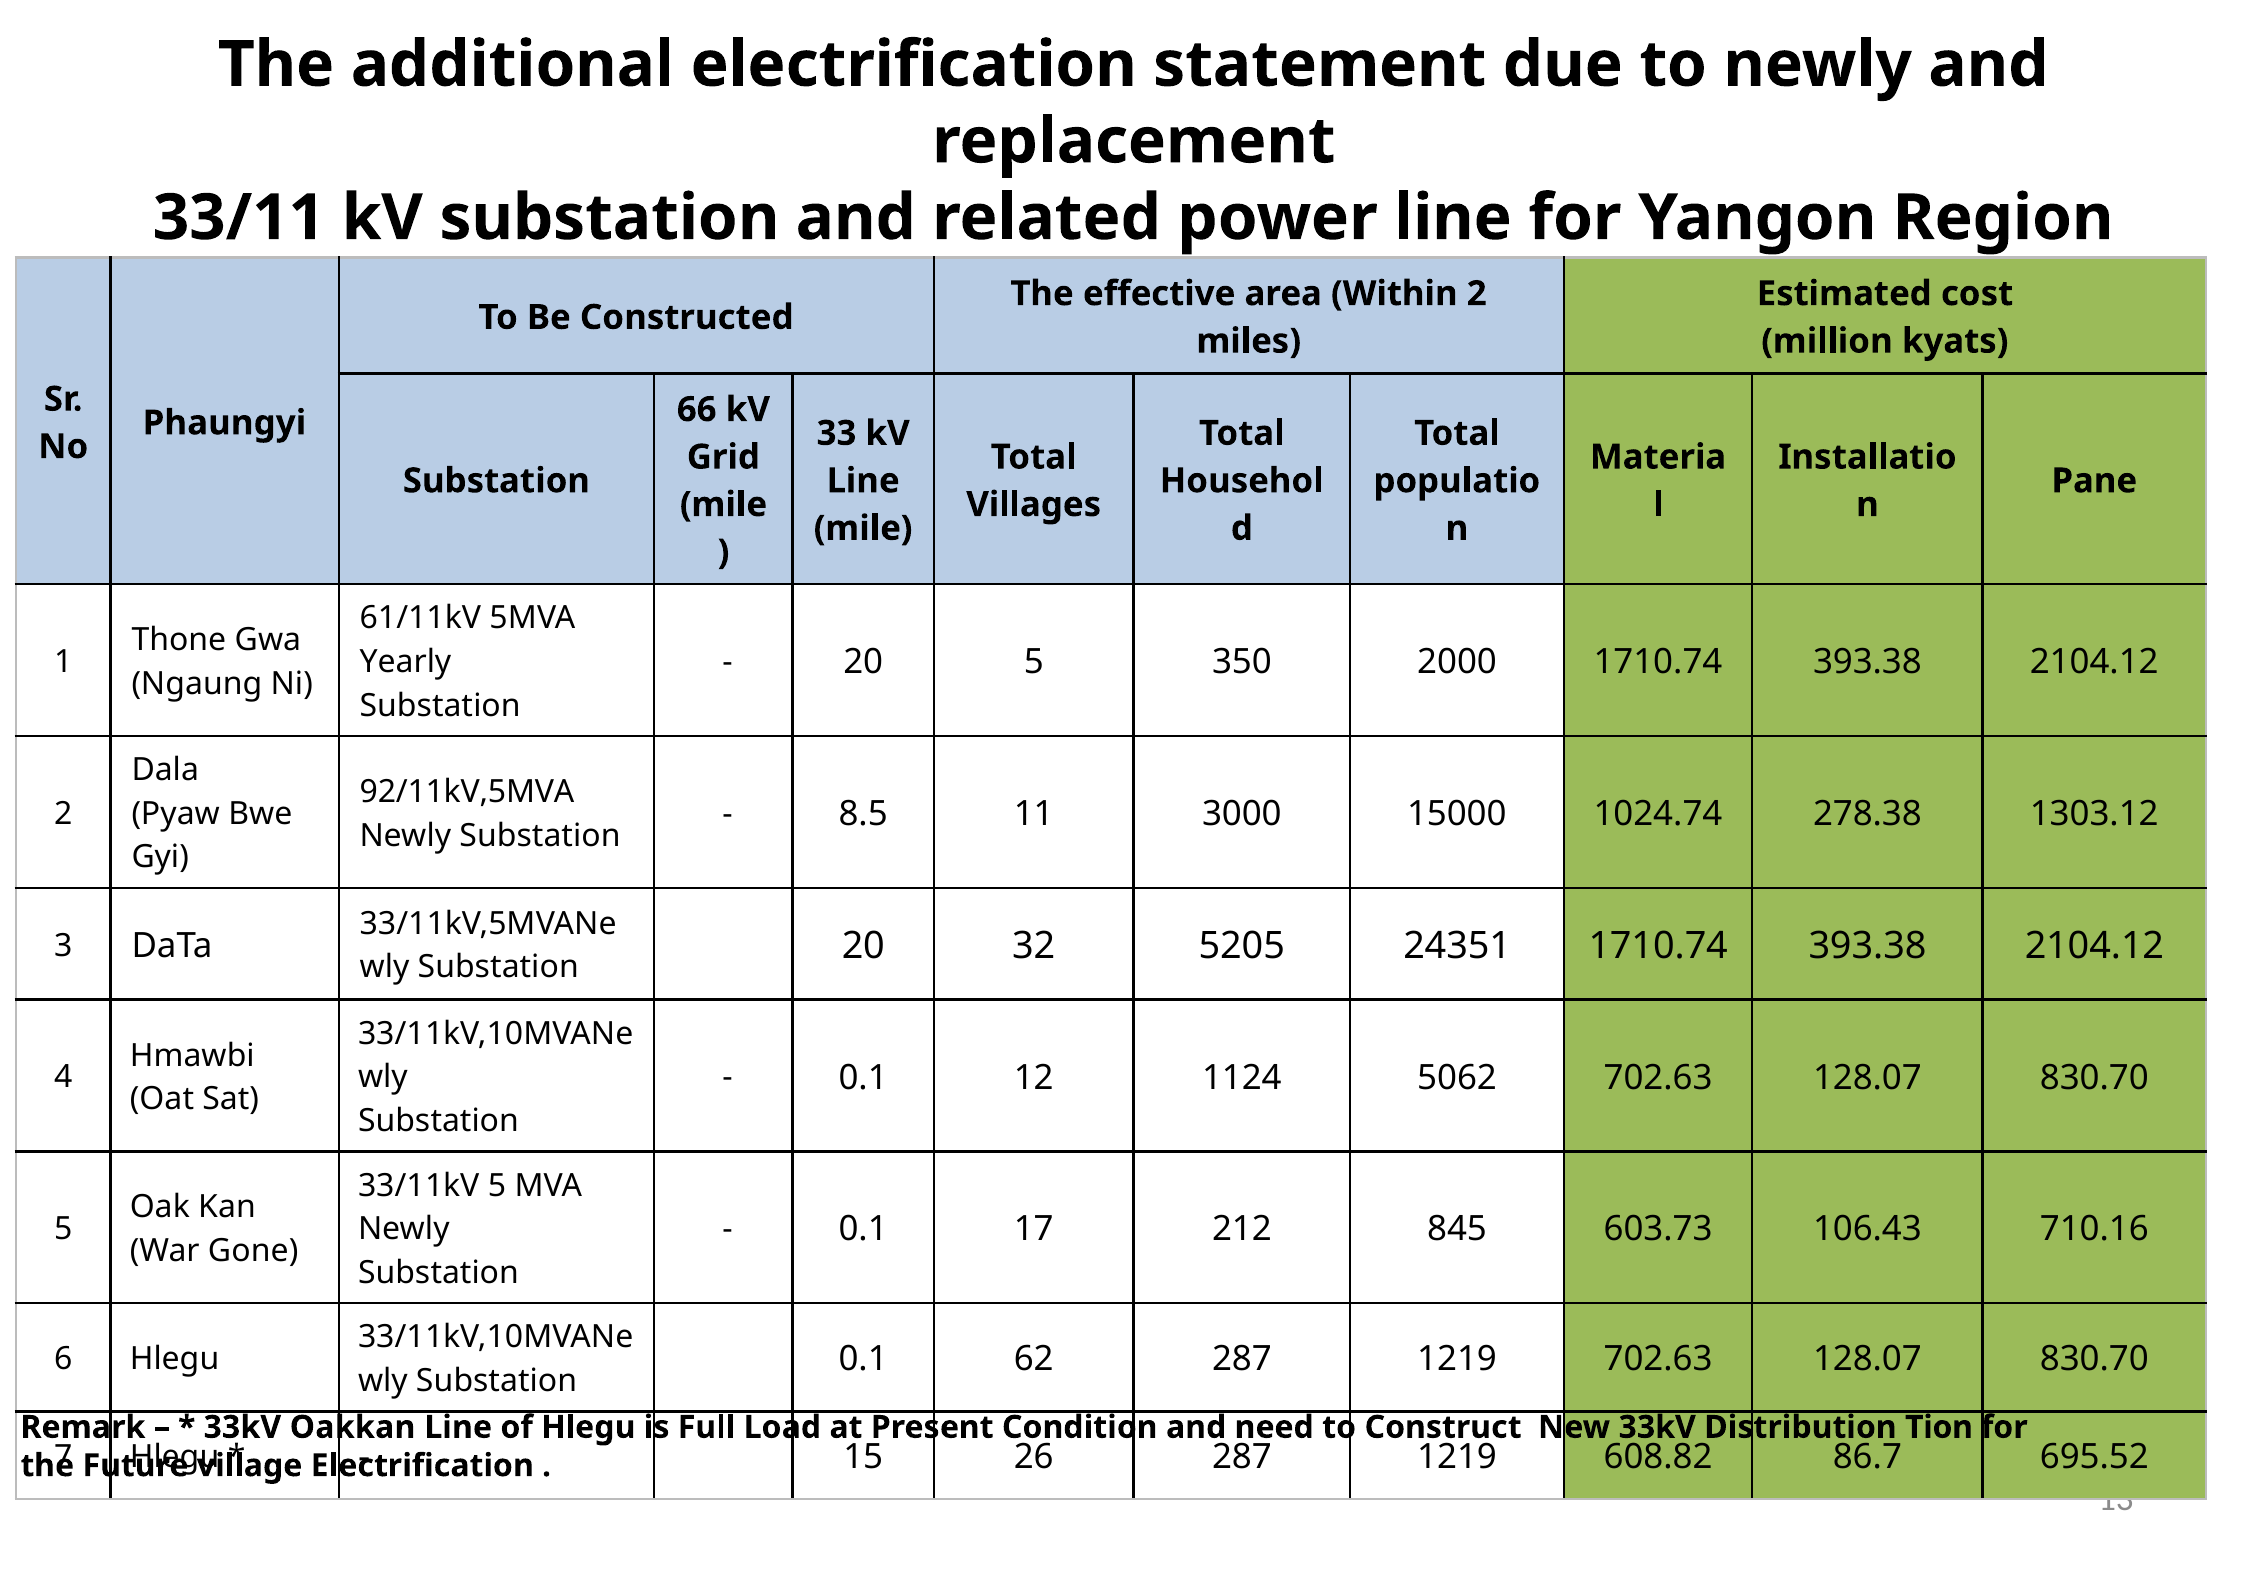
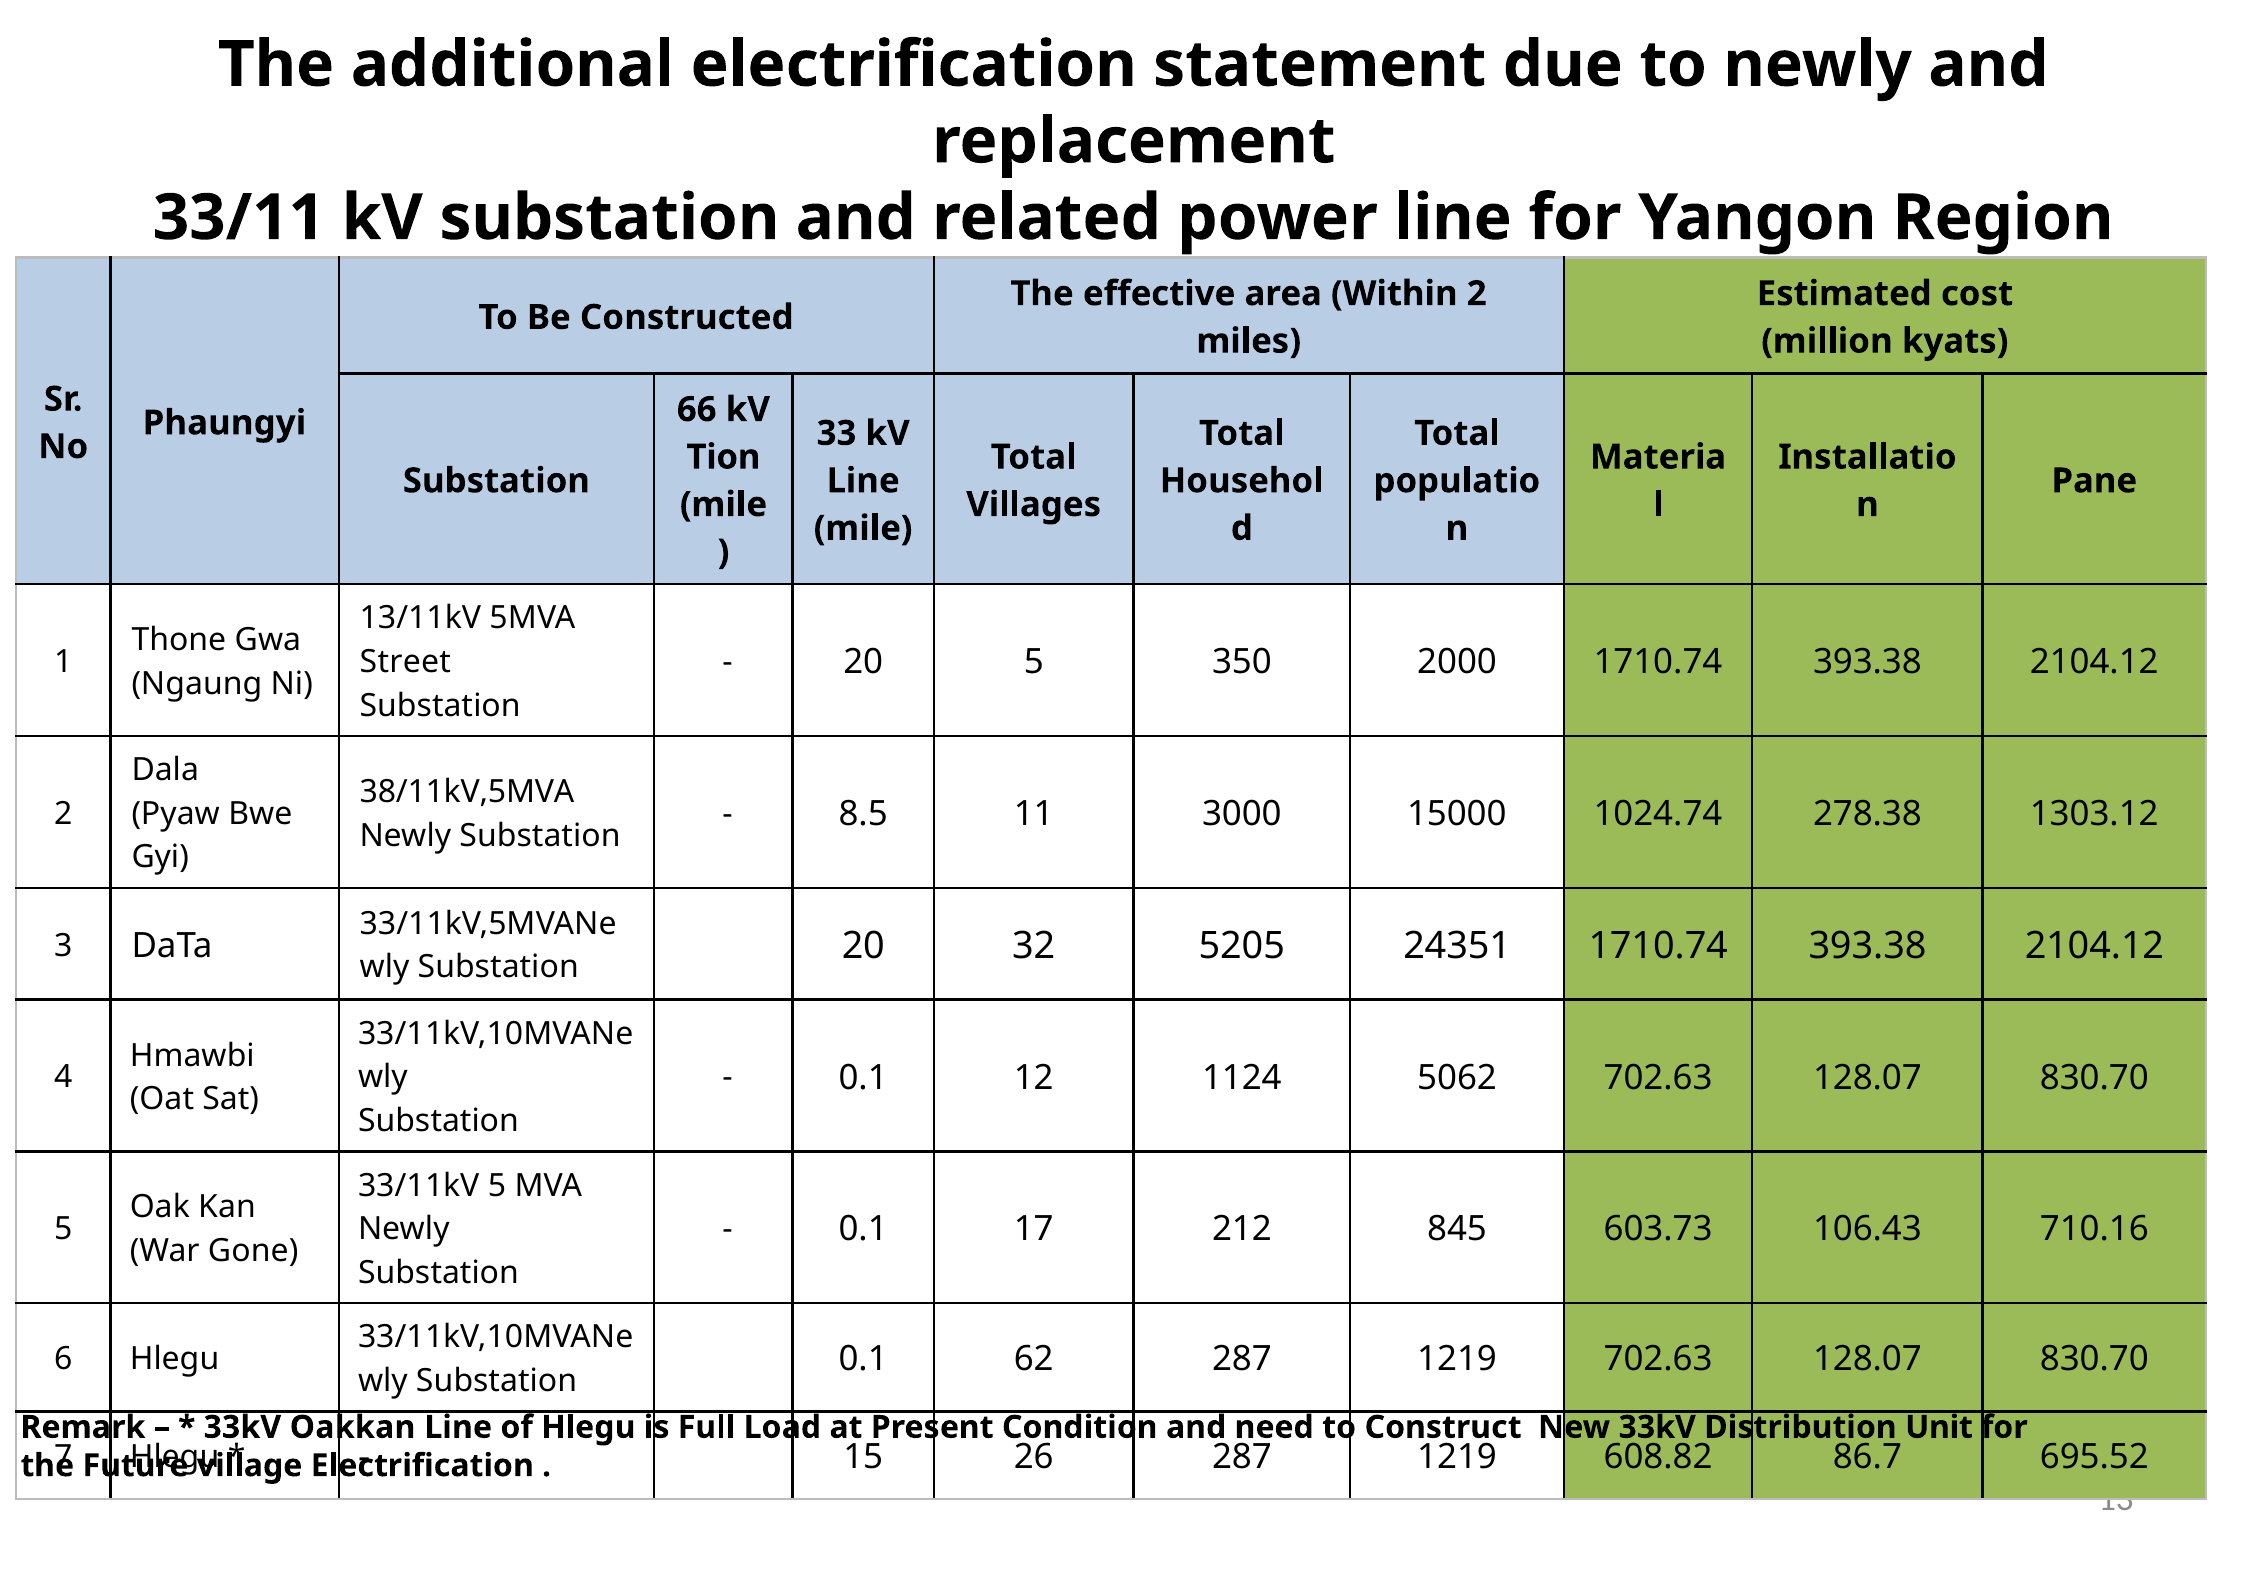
Grid: Grid -> Tion
61/11kV: 61/11kV -> 13/11kV
Yearly: Yearly -> Street
92/11kV,5MVA: 92/11kV,5MVA -> 38/11kV,5MVA
Tion: Tion -> Unit
